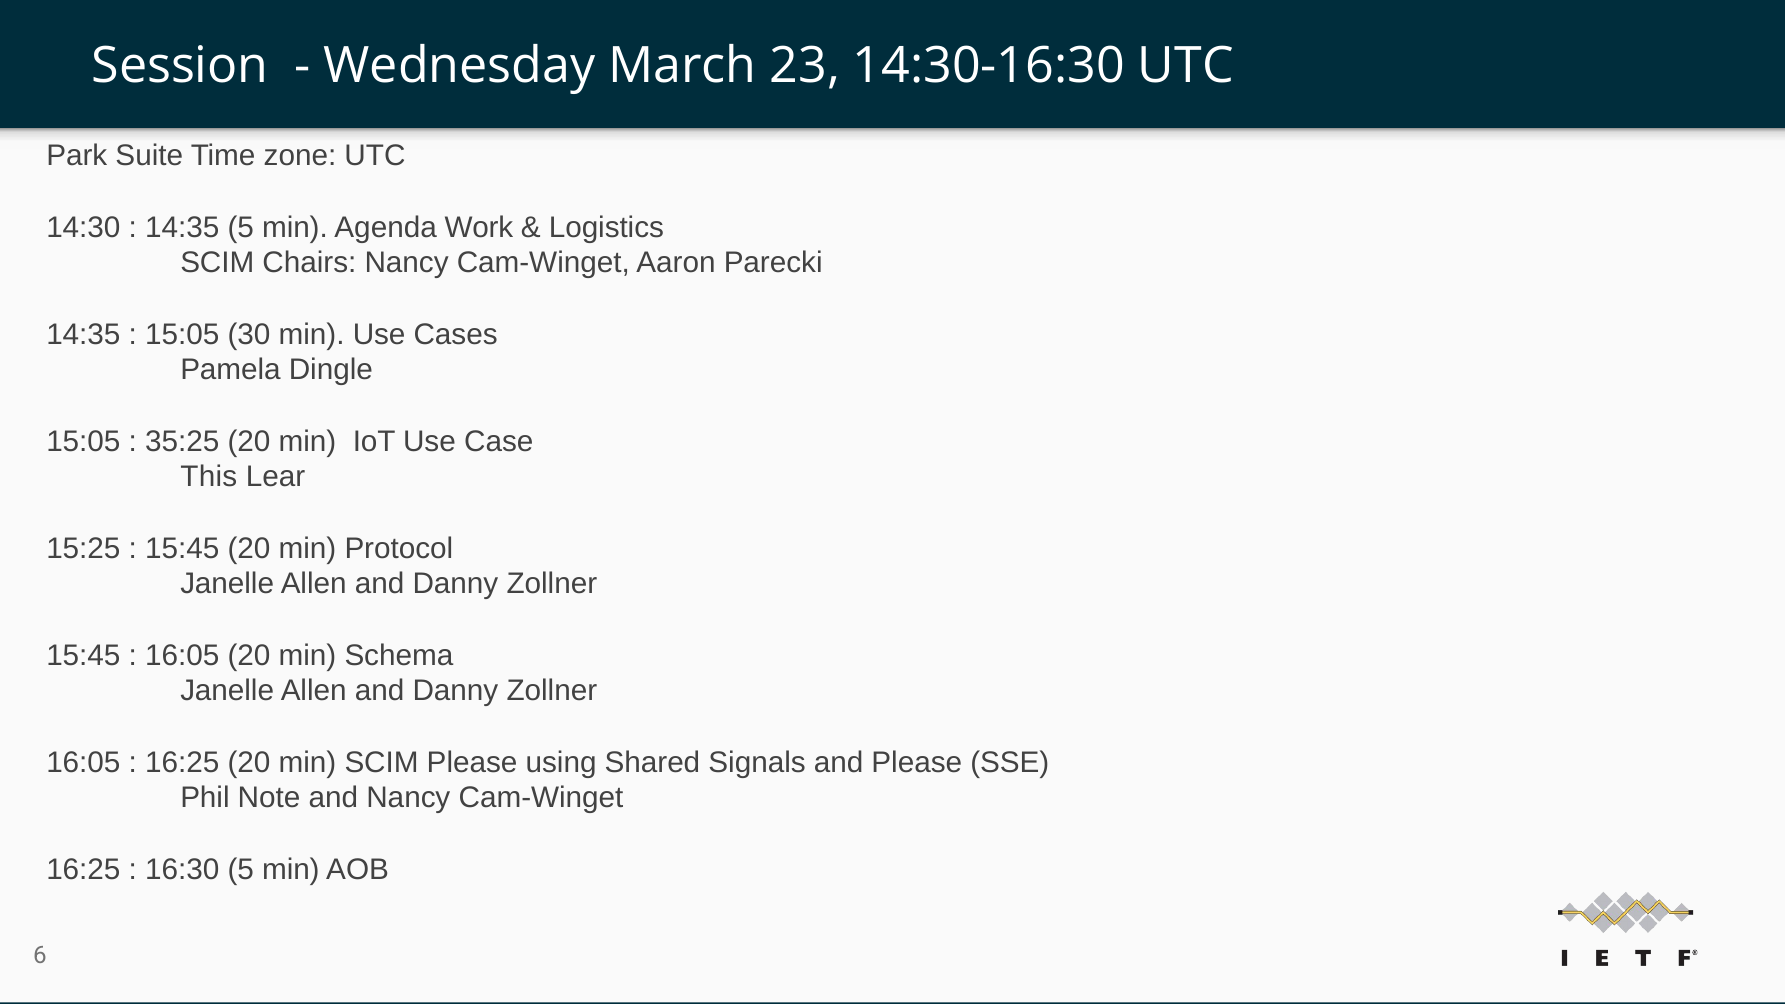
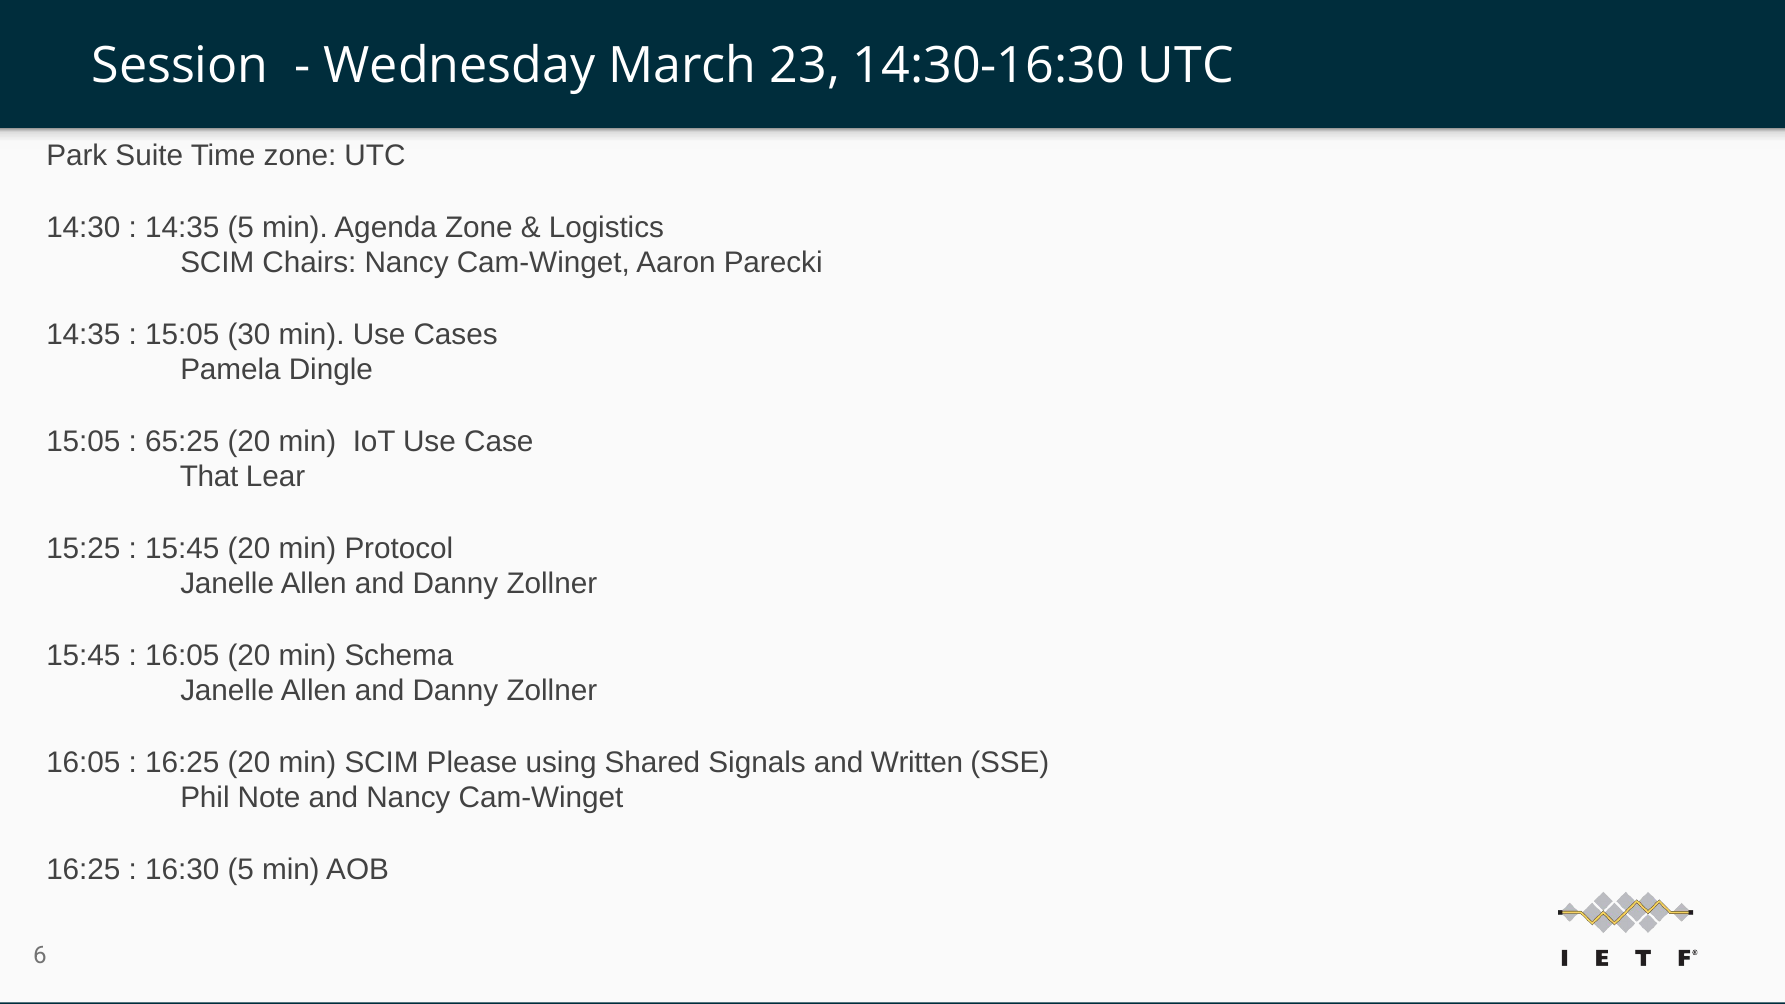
Agenda Work: Work -> Zone
35:25: 35:25 -> 65:25
This: This -> That
and Please: Please -> Written
